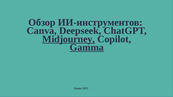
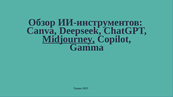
Gamma underline: present -> none
